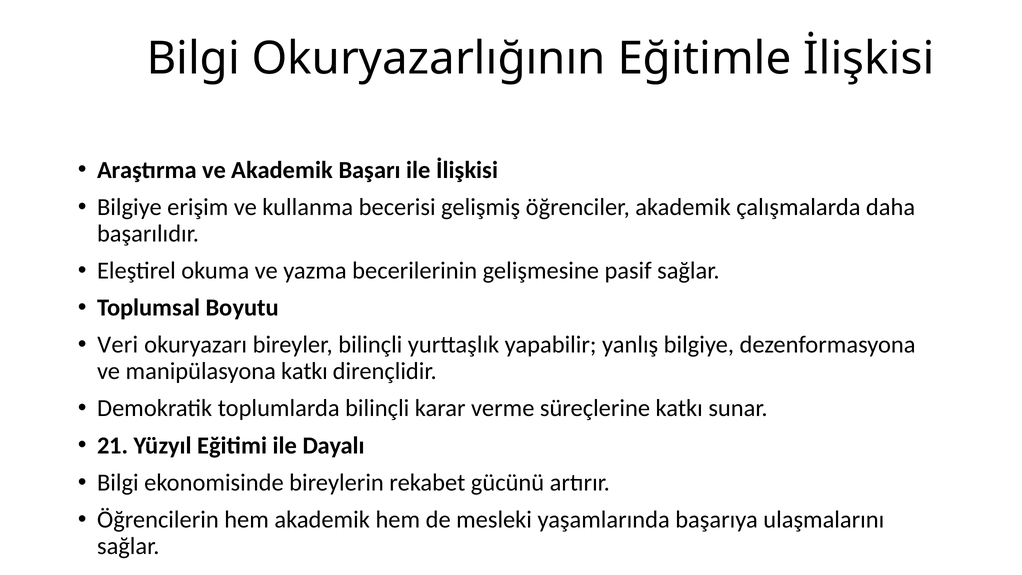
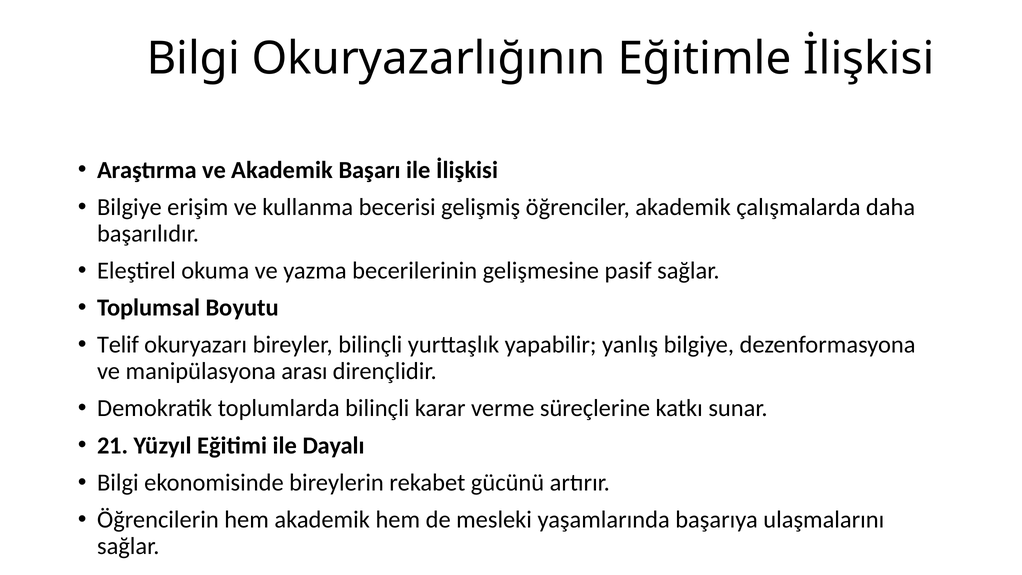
Veri: Veri -> Telif
manipülasyona katkı: katkı -> arası
